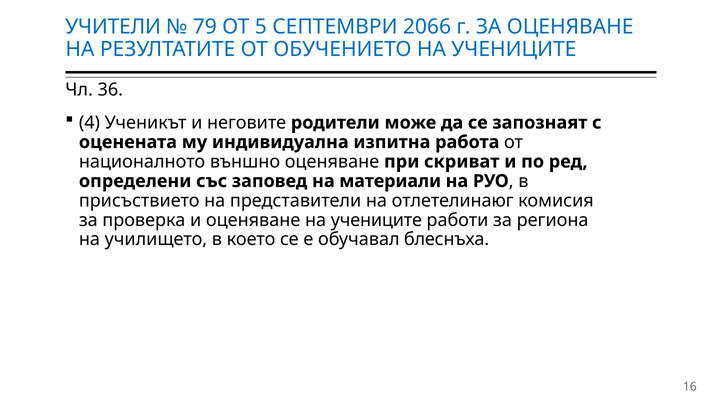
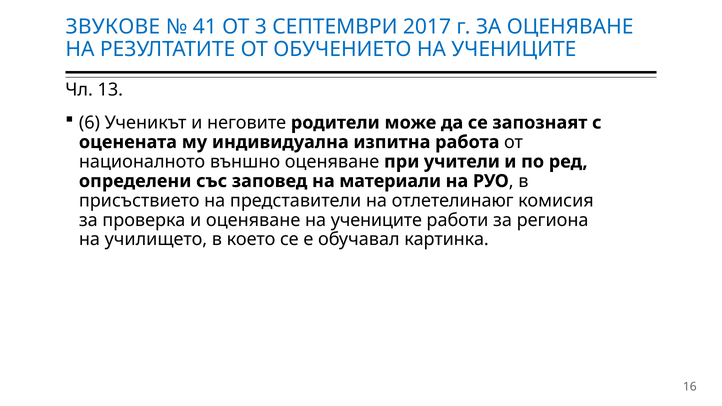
УЧИТЕЛИ: УЧИТЕЛИ -> ЗВУКОВЕ
79: 79 -> 41
5: 5 -> 3
2066: 2066 -> 2017
36: 36 -> 13
4: 4 -> 6
скриват: скриват -> учители
блеснъха: блеснъха -> картинка
